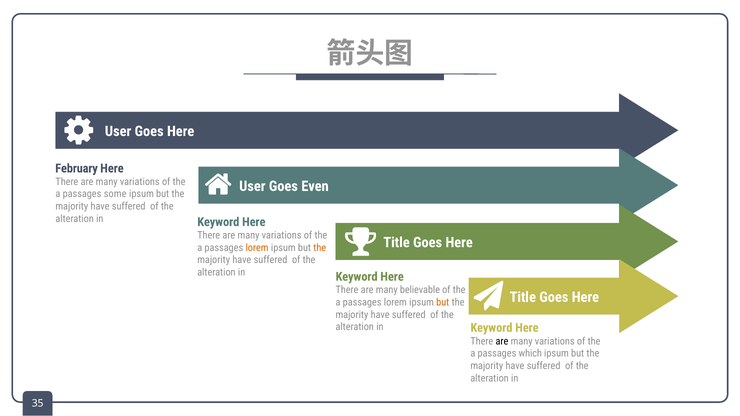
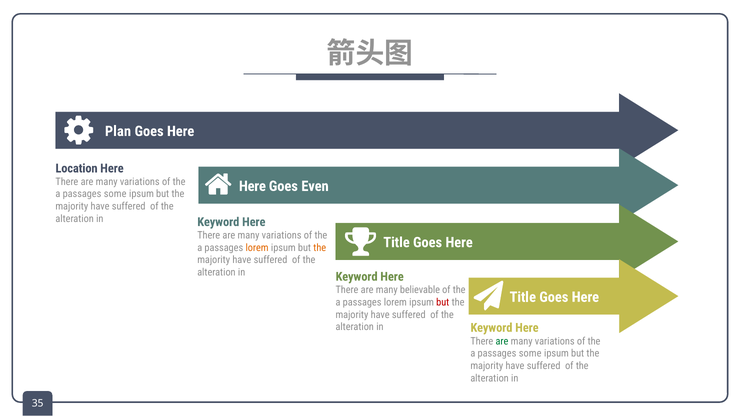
User at (118, 131): User -> Plan
February: February -> Location
User at (252, 186): User -> Here
but at (443, 303) colour: orange -> red
are at (502, 341) colour: black -> green
which at (530, 354): which -> some
